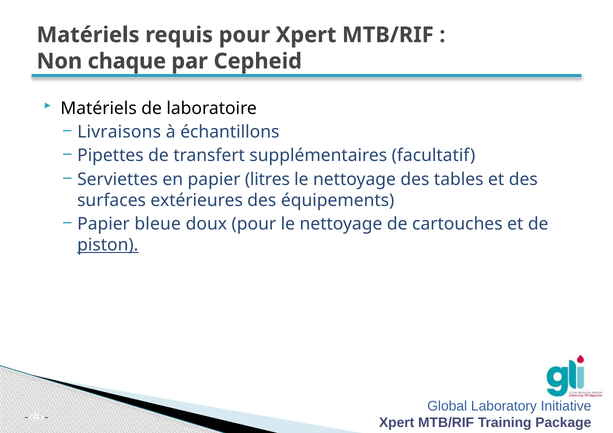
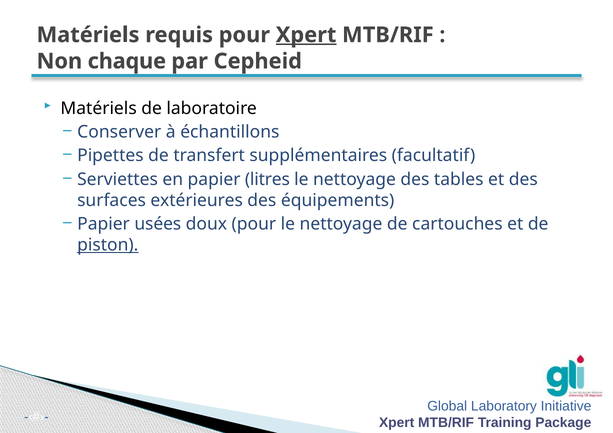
Xpert at (306, 35) underline: none -> present
Livraisons: Livraisons -> Conserver
bleue: bleue -> usées
